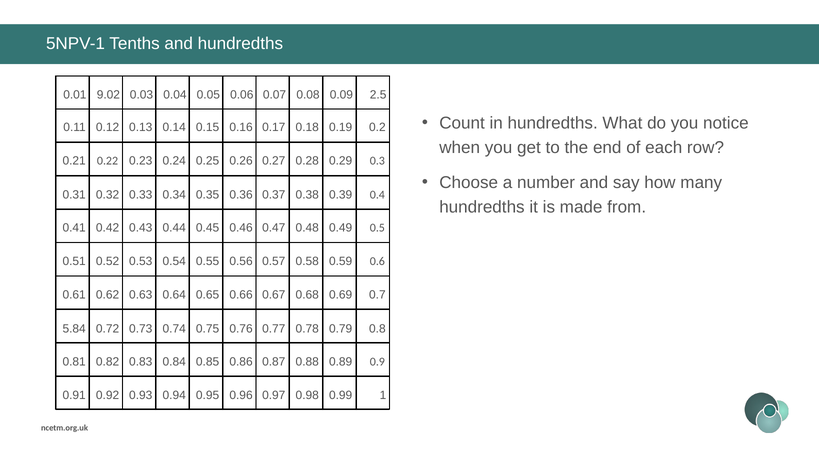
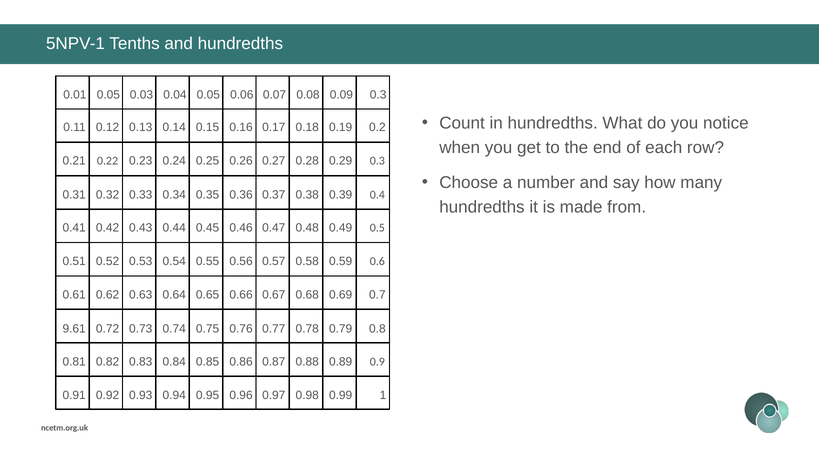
9.02 at (108, 95): 9.02 -> 0.05
2.5 at (378, 95): 2.5 -> 0.3
5.84: 5.84 -> 9.61
